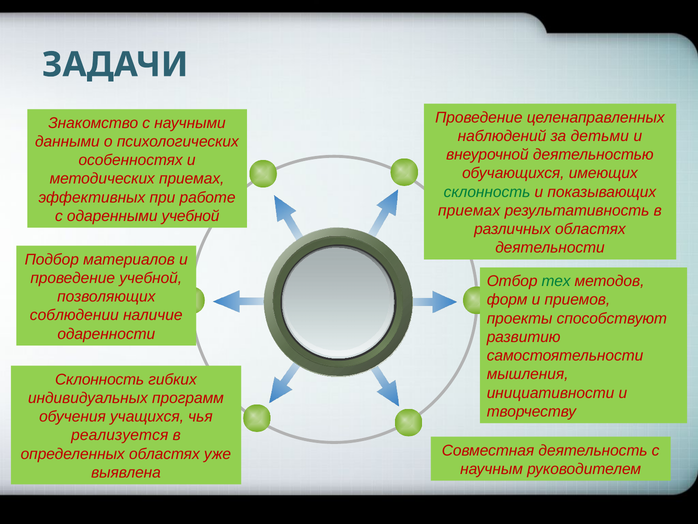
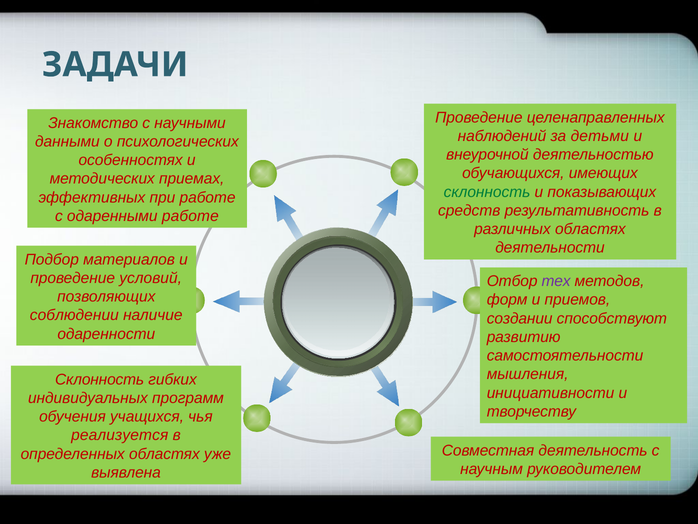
приемах at (469, 210): приемах -> средств
одаренными учебной: учебной -> работе
проведение учебной: учебной -> условий
тех colour: green -> purple
проекты: проекты -> создании
